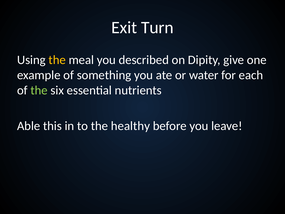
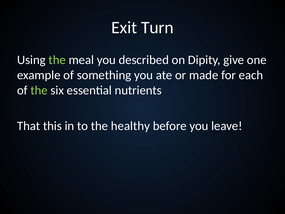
the at (57, 60) colour: yellow -> light green
water: water -> made
Able: Able -> That
